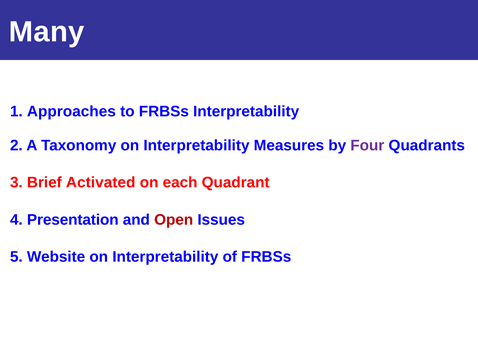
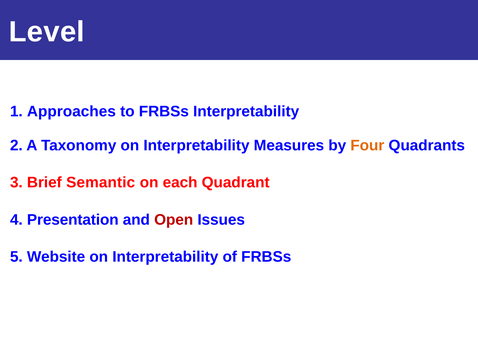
Many: Many -> Level
Four colour: purple -> orange
Activated: Activated -> Semantic
